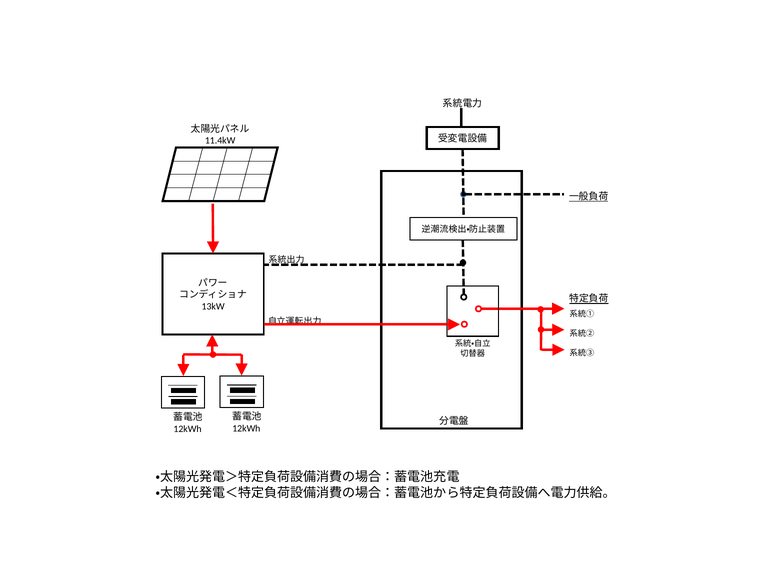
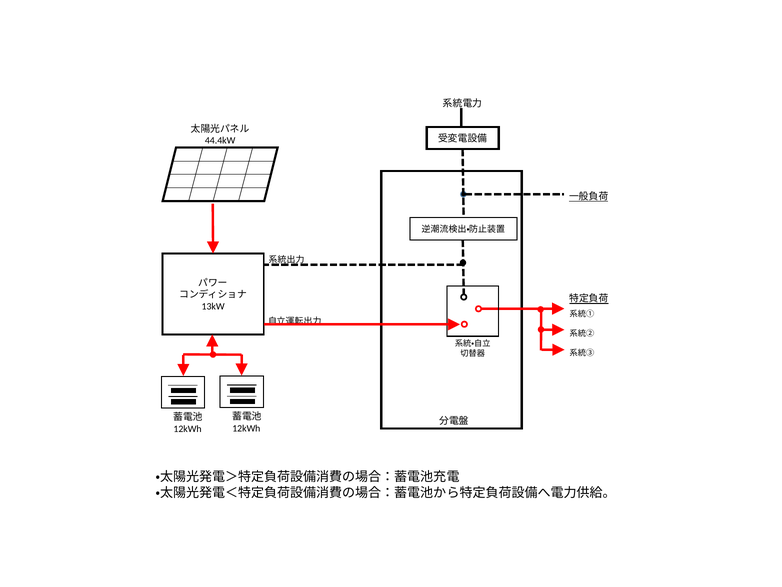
11.4kW: 11.4kW -> 44.4kW
